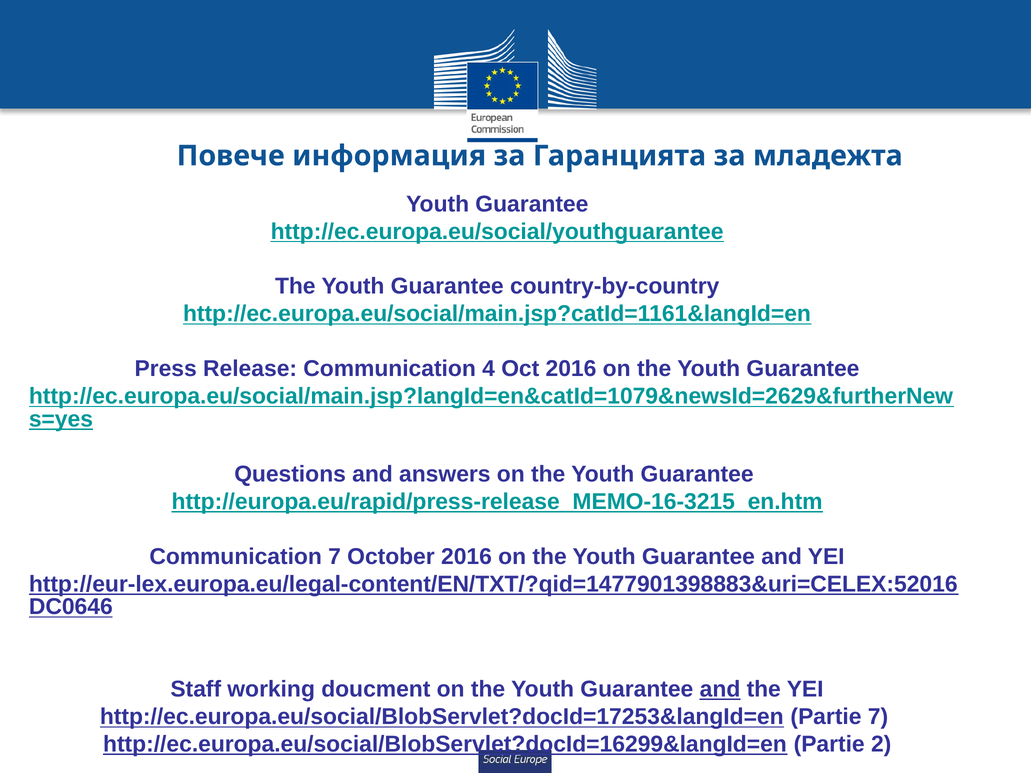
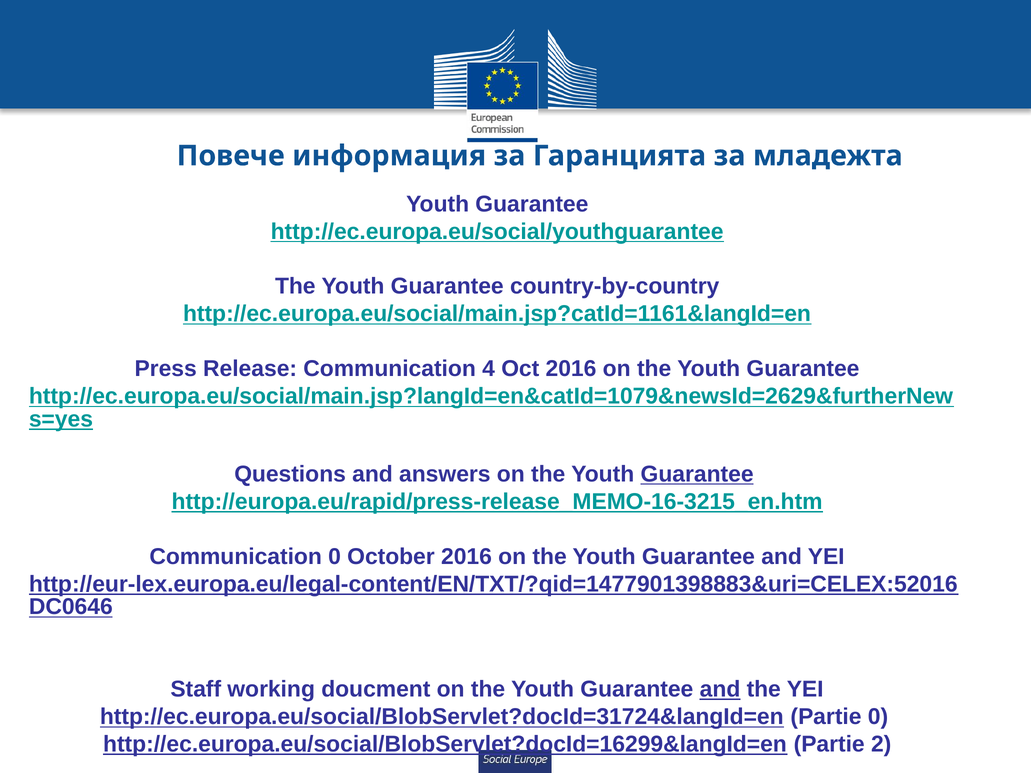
Guarantee at (697, 474) underline: none -> present
Communication 7: 7 -> 0
http://ec.europa.eu/social/BlobServlet?docId=17253&langId=en: http://ec.europa.eu/social/BlobServlet?docId=17253&langId=en -> http://ec.europa.eu/social/BlobServlet?docId=31724&langId=en
Partie 7: 7 -> 0
